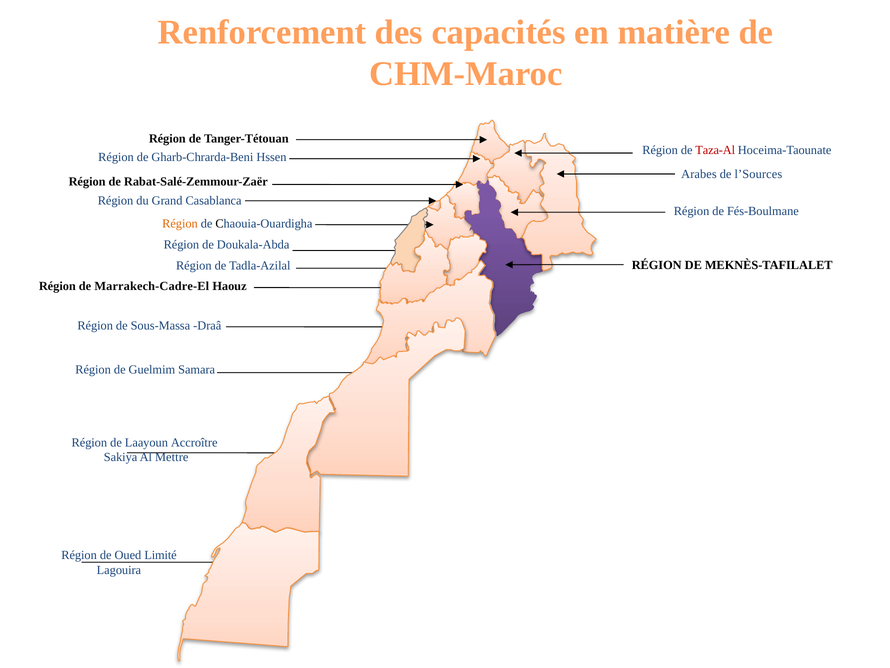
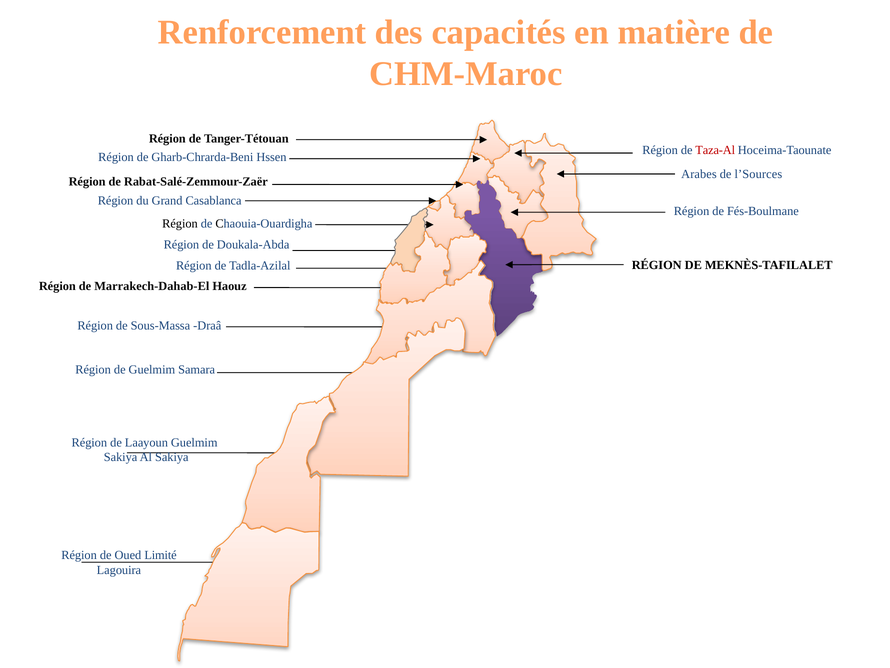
Région at (180, 223) colour: orange -> black
Marrakech-Cadre-El: Marrakech-Cadre-El -> Marrakech-Dahab-El
Laayoun Accroître: Accroître -> Guelmim
Al Mettre: Mettre -> Sakiya
